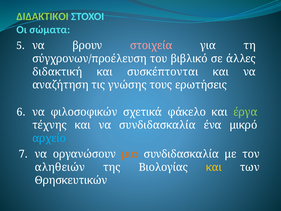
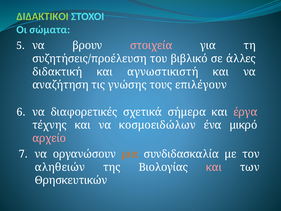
σύγχρονων/προέλευση: σύγχρονων/προέλευση -> συζητήσεις/προέλευση
συσκέπτονται: συσκέπτονται -> αγνωστικιστή
ερωτήσεις: ερωτήσεις -> επιλέγουν
φιλοσοφικών: φιλοσοφικών -> διαφορετικές
φάκελο: φάκελο -> σήμερα
έργα colour: light green -> pink
να συνδιδασκαλία: συνδιδασκαλία -> κοσμοειδώλων
αρχείο colour: light blue -> pink
και at (214, 167) colour: yellow -> pink
